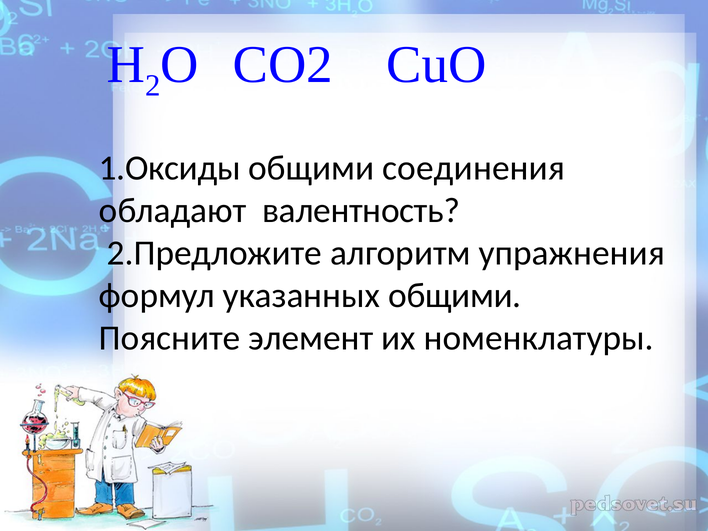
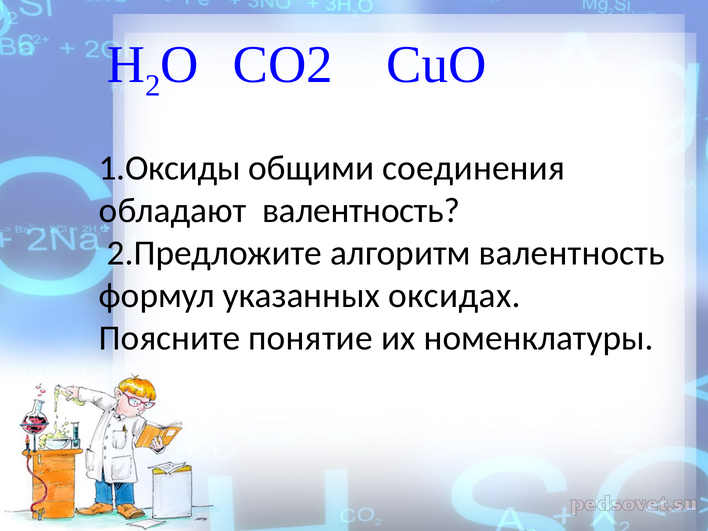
алгоритм упражнения: упражнения -> валентность
указанных общими: общими -> оксидах
элемент: элемент -> понятие
